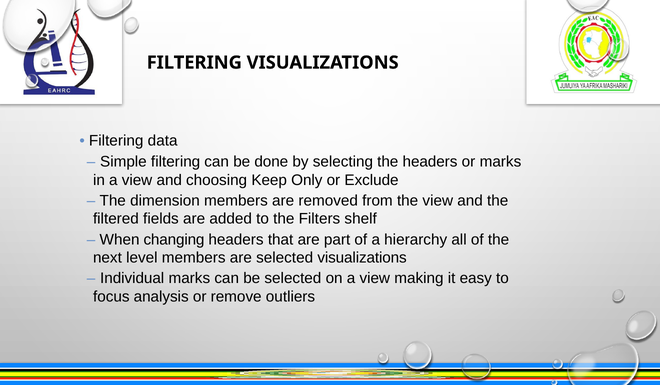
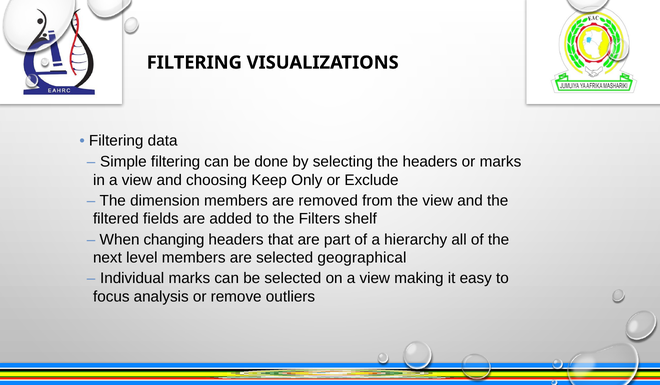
selected visualizations: visualizations -> geographical
